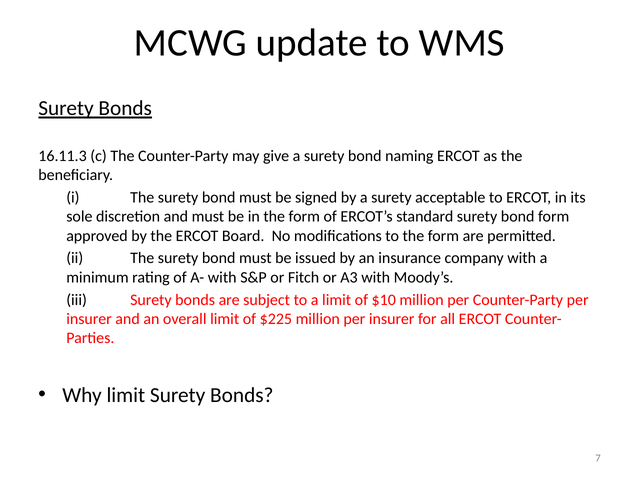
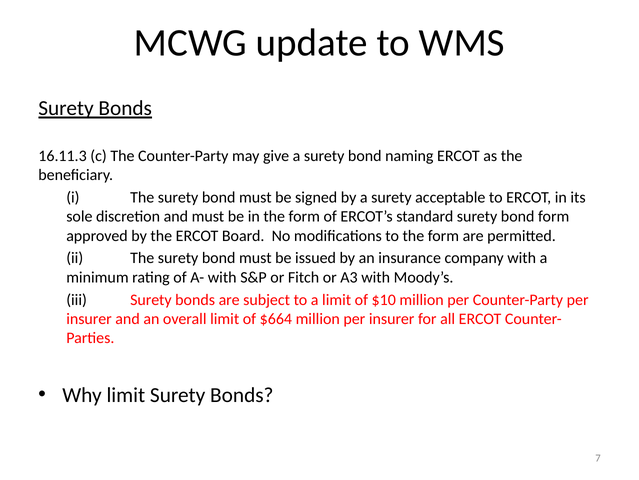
$225: $225 -> $664
